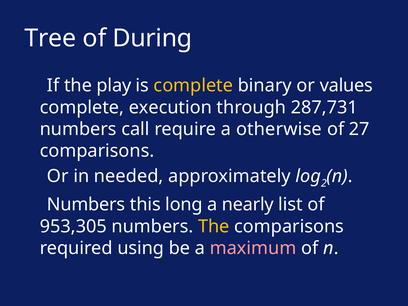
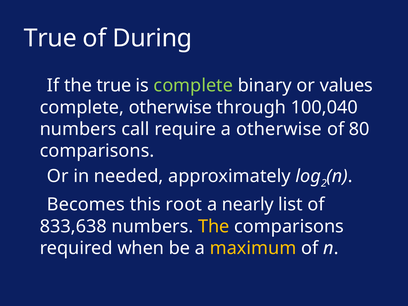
Tree at (50, 38): Tree -> True
the play: play -> true
complete at (193, 86) colour: yellow -> light green
complete execution: execution -> otherwise
287,731: 287,731 -> 100,040
27: 27 -> 80
Numbers at (86, 205): Numbers -> Becomes
long: long -> root
953,305: 953,305 -> 833,638
using: using -> when
maximum colour: pink -> yellow
